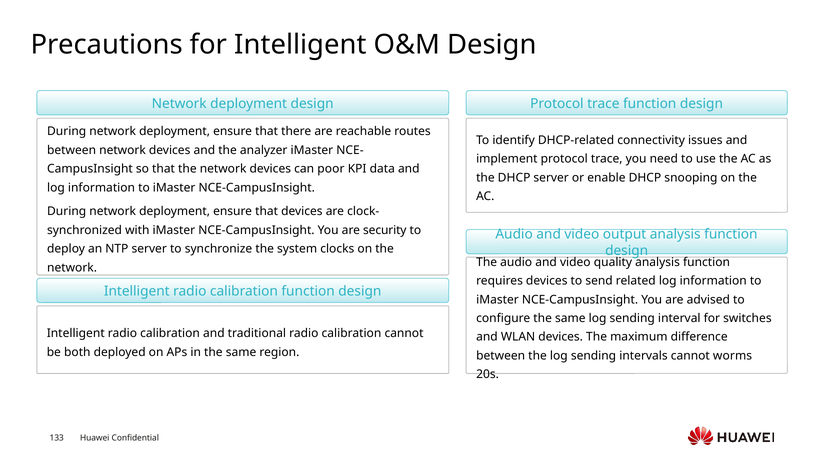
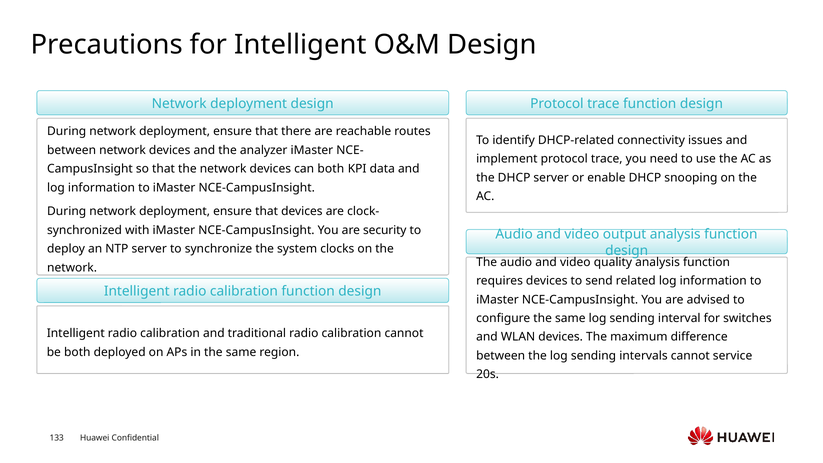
can poor: poor -> both
worms: worms -> service
